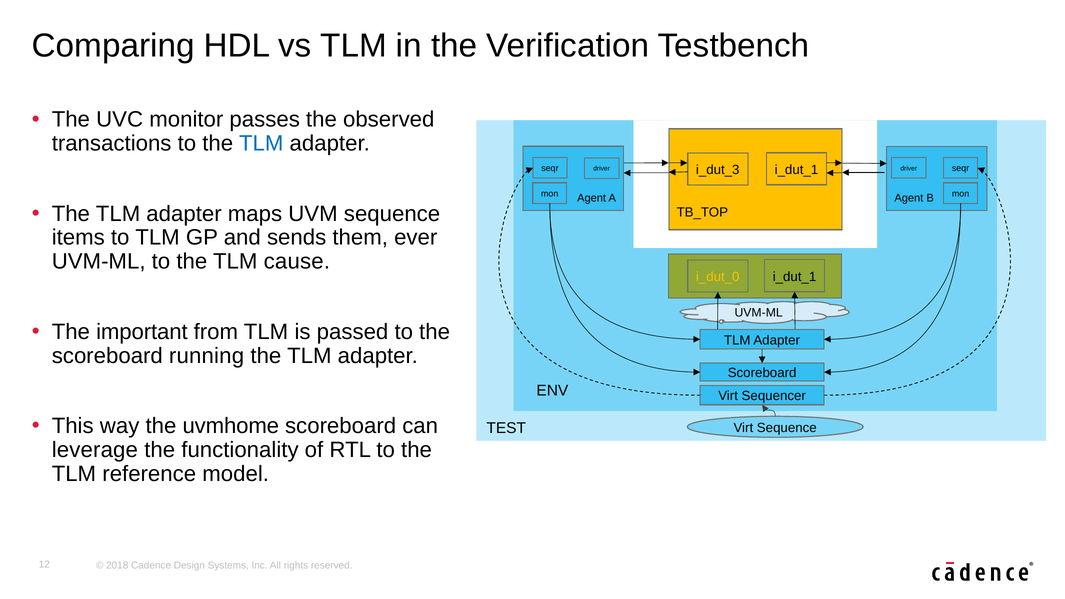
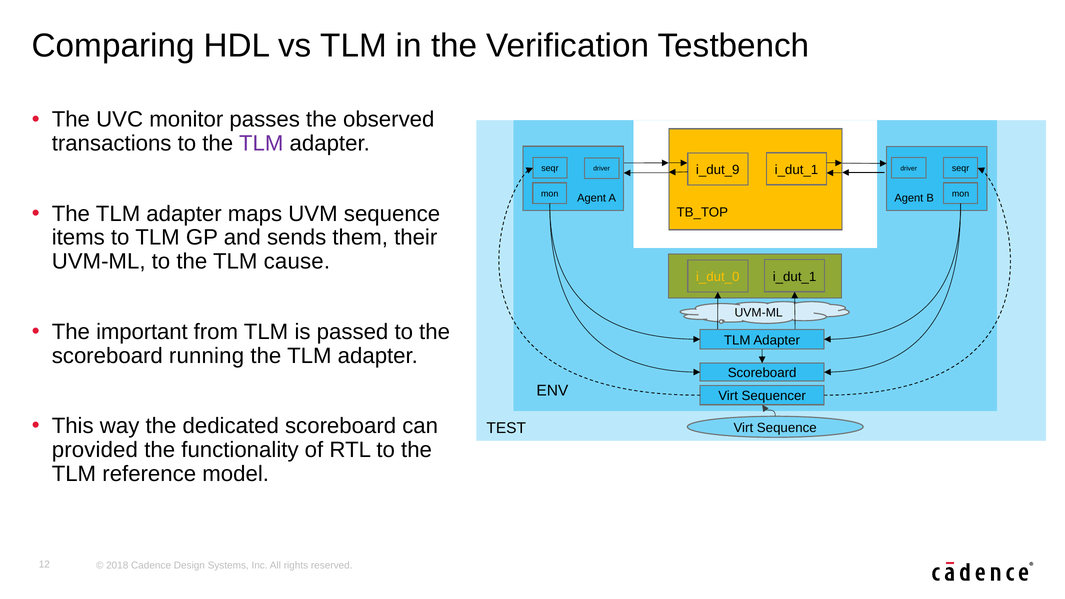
TLM at (261, 144) colour: blue -> purple
i_dut_3: i_dut_3 -> i_dut_9
ever: ever -> their
uvmhome: uvmhome -> dedicated
leverage: leverage -> provided
